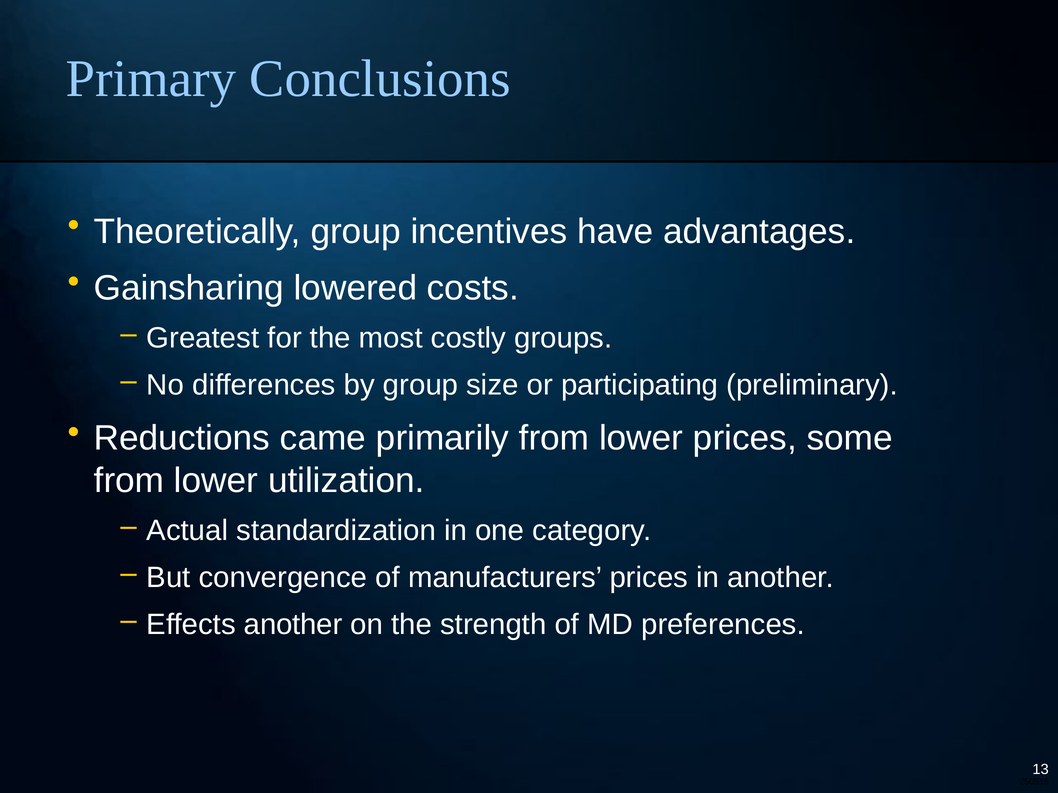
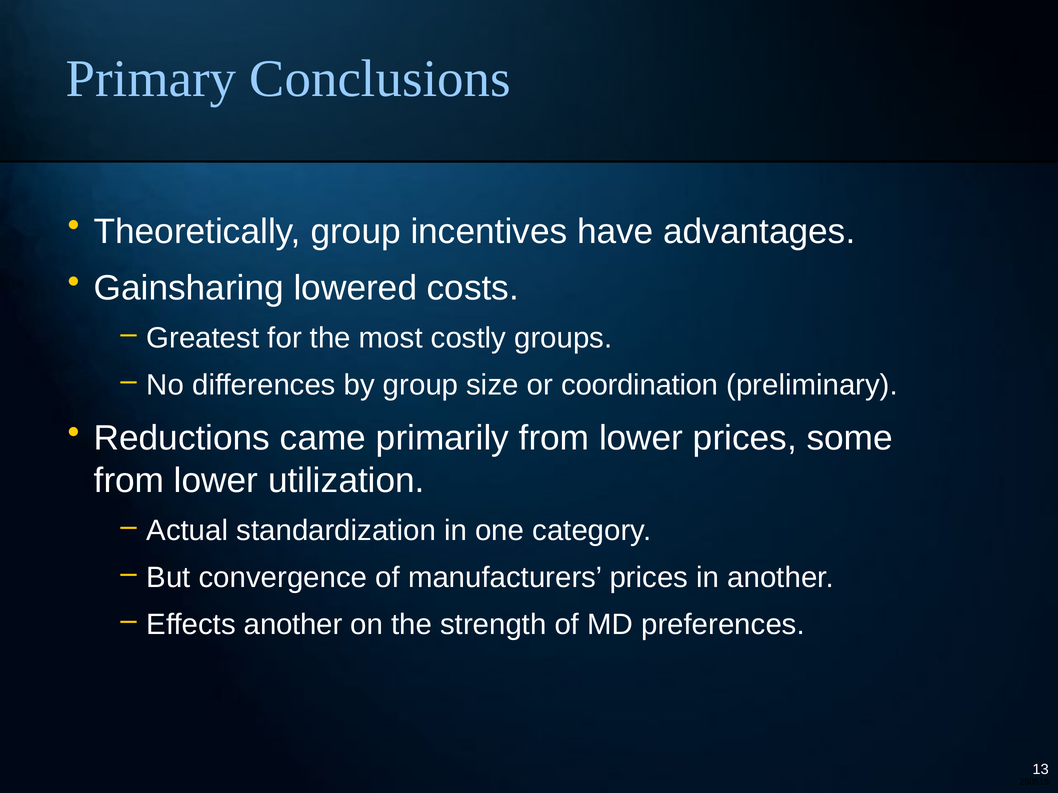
participating: participating -> coordination
